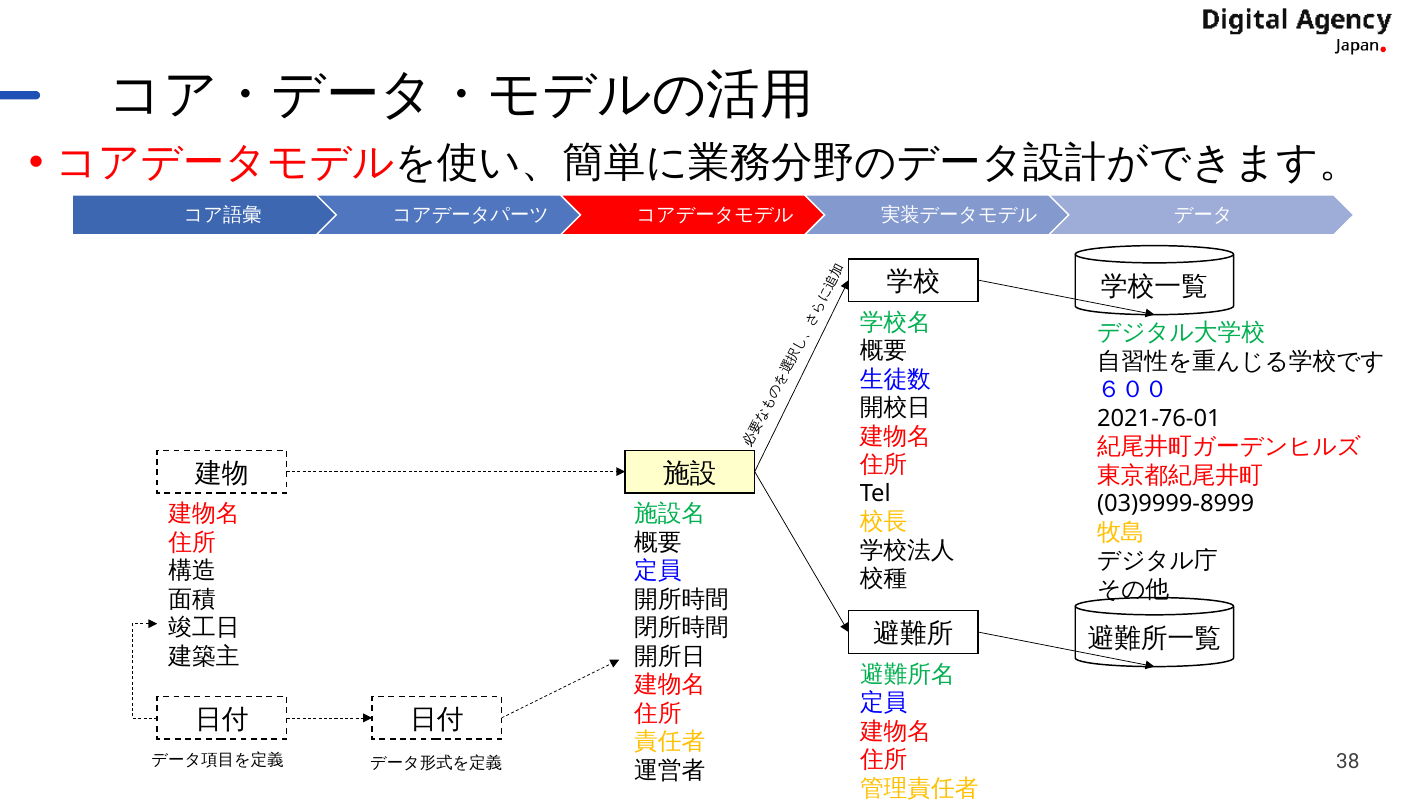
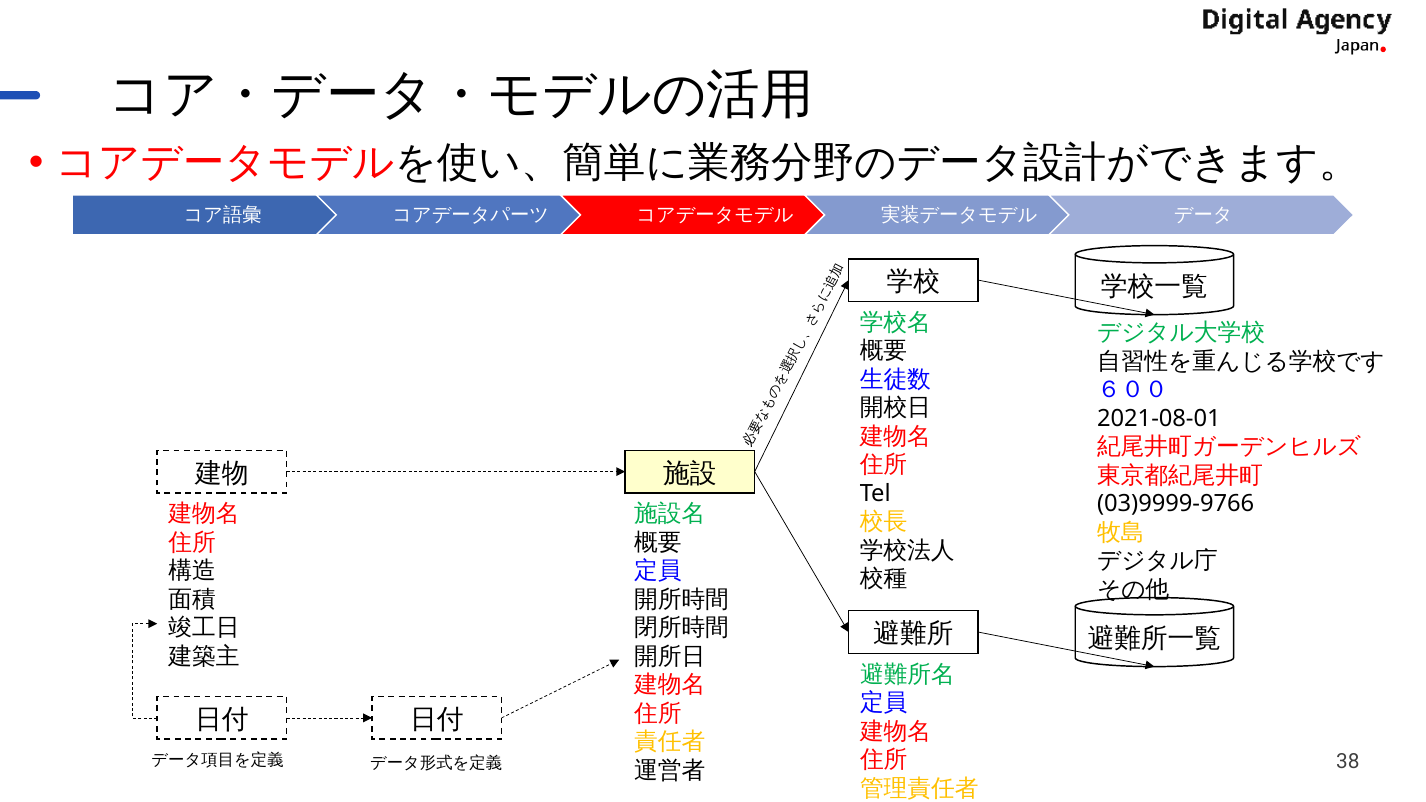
2021-76-01: 2021-76-01 -> 2021-08-01
03)9999-8999: 03)9999-8999 -> 03)9999-9766
